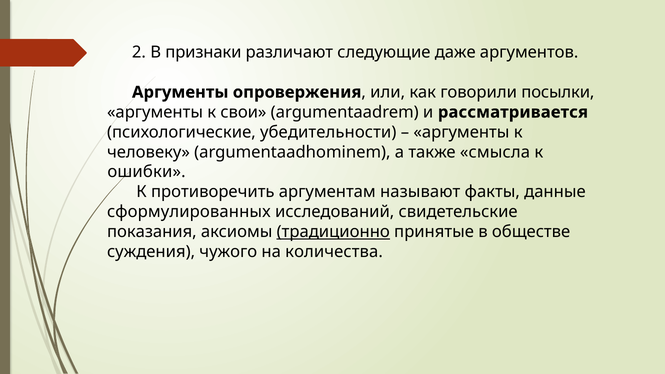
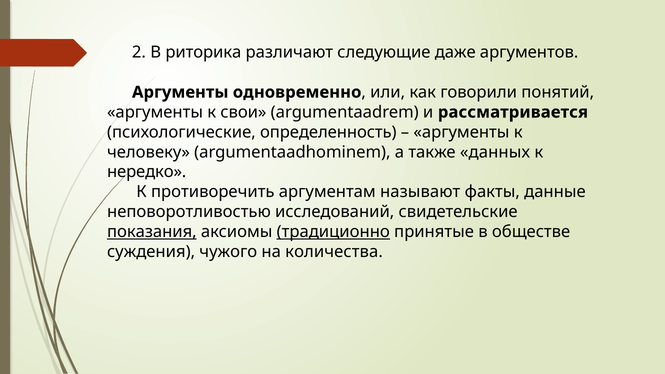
признаки: признаки -> риторика
опровержения: опровержения -> одновременно
посылки: посылки -> понятий
убедительности: убедительности -> определенность
смысла: смысла -> данных
ошибки: ошибки -> нередко
сформулированных: сформулированных -> неповоротливостью
показания underline: none -> present
